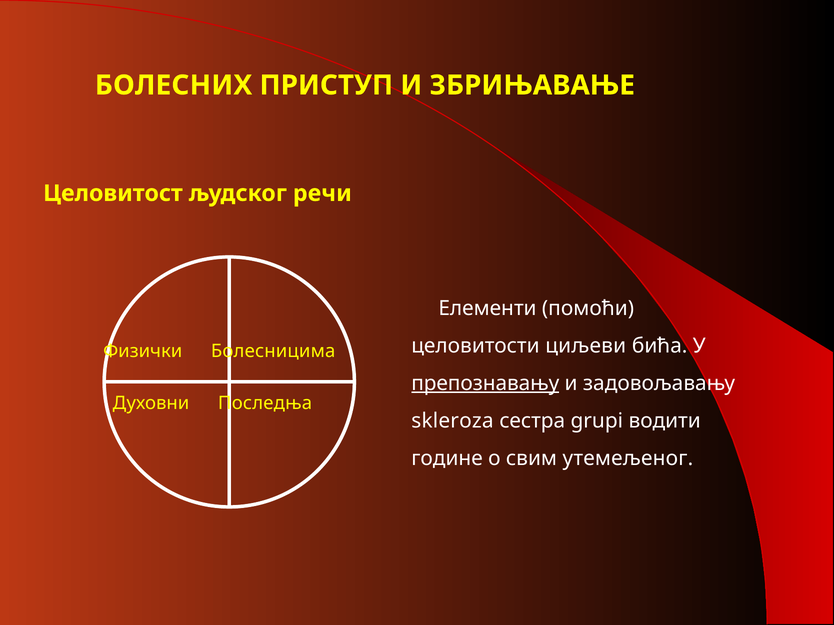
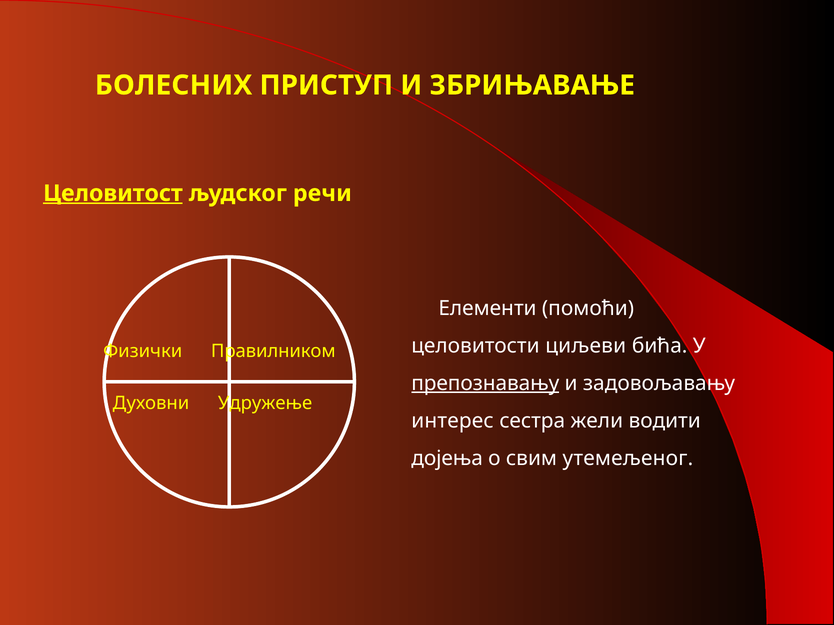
Целовитост underline: none -> present
Болесницима: Болесницима -> Правилником
Последња: Последња -> Удружење
skleroza: skleroza -> интерес
grupi: grupi -> жели
године: године -> дојења
